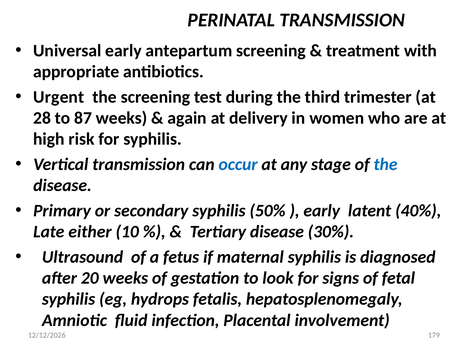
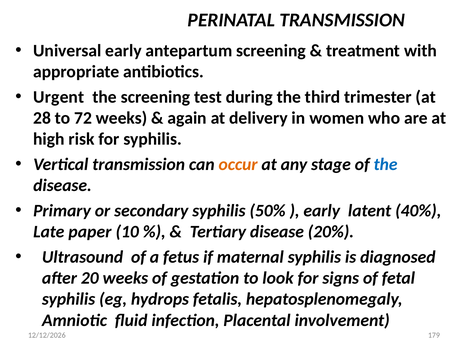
87: 87 -> 72
occur colour: blue -> orange
either: either -> paper
30%: 30% -> 20%
